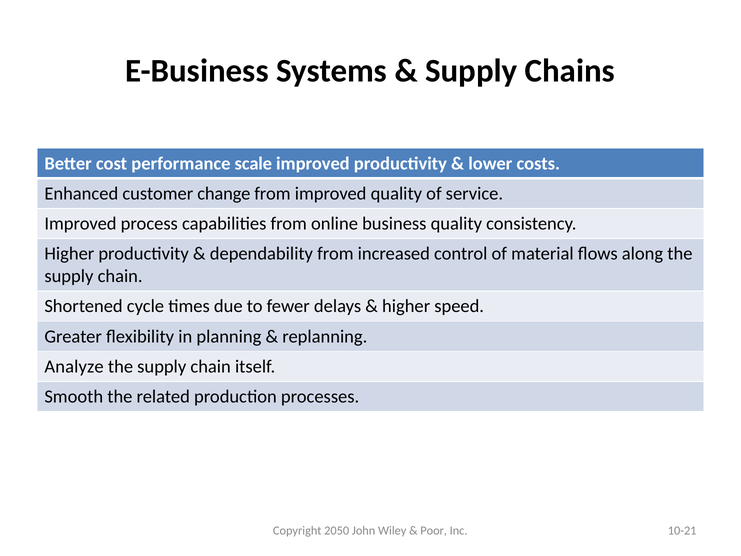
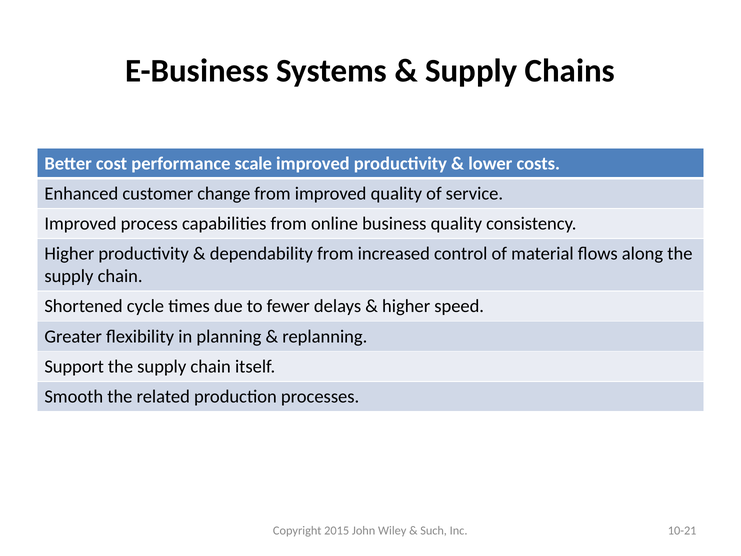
Analyze: Analyze -> Support
2050: 2050 -> 2015
Poor: Poor -> Such
